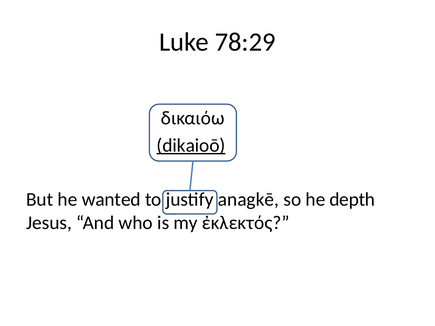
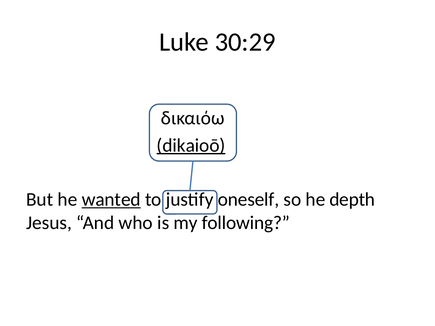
78:29: 78:29 -> 30:29
wanted underline: none -> present
anagkē: anagkē -> oneself
ἐκλεκτός: ἐκλεκτός -> following
